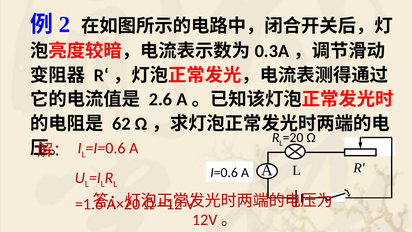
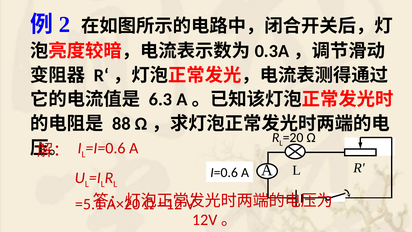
2.6: 2.6 -> 6.3
62: 62 -> 88
=1.6: =1.6 -> =5.1
